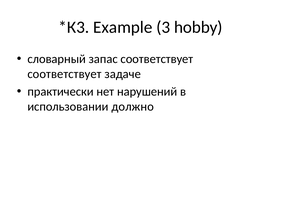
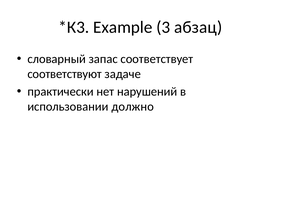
hobby: hobby -> абзац
соответствует at (65, 74): соответствует -> соответствуют
